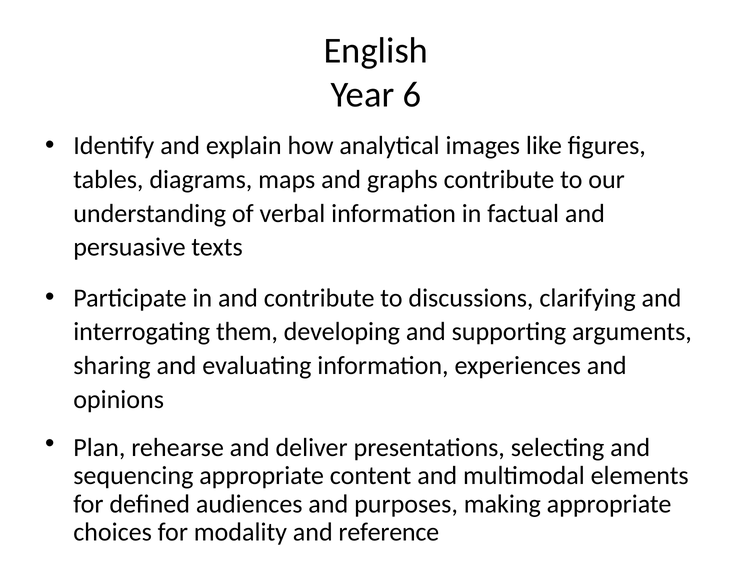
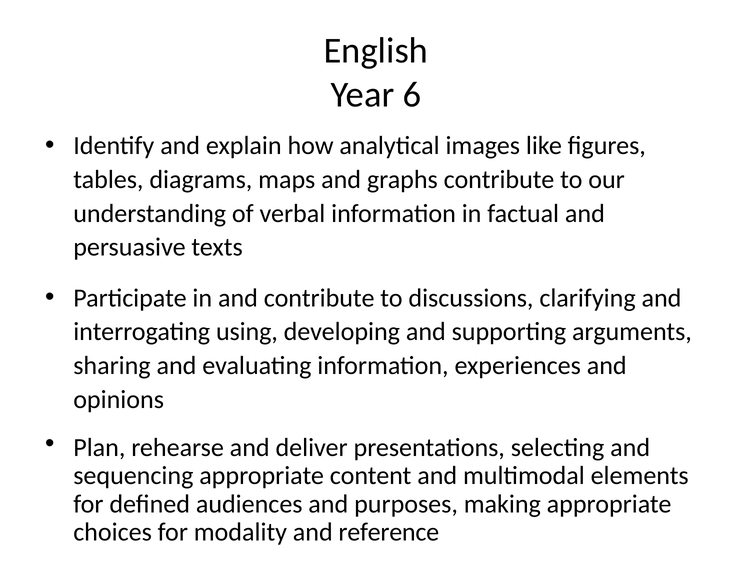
them: them -> using
